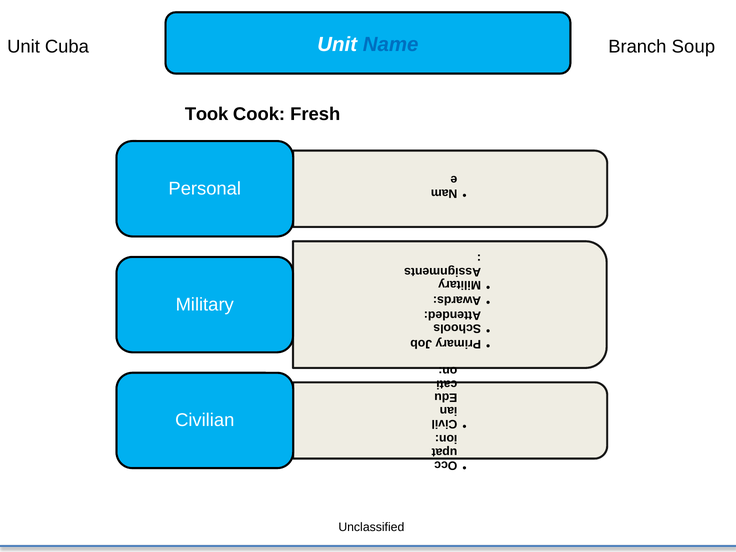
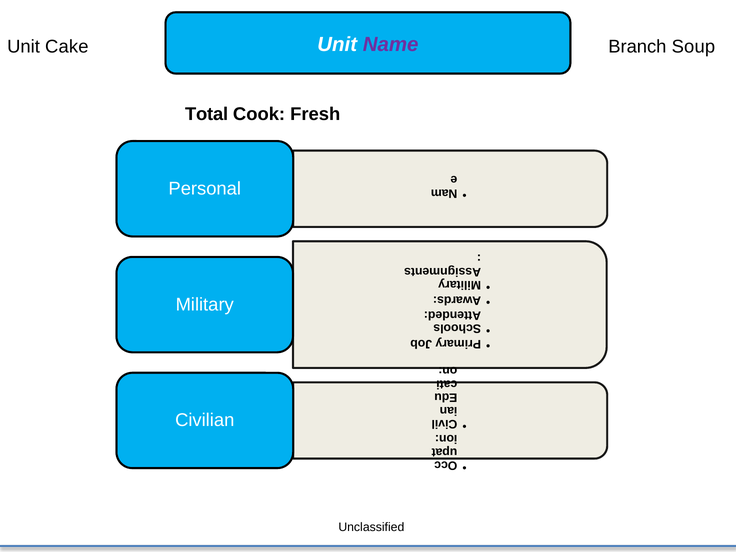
Name colour: blue -> purple
Cuba: Cuba -> Cake
Took: Took -> Total
